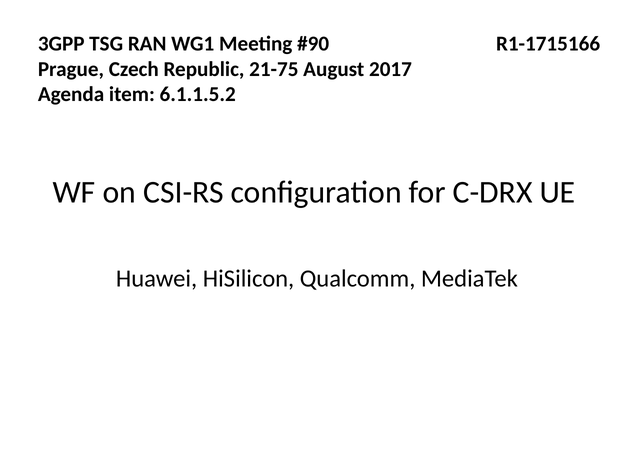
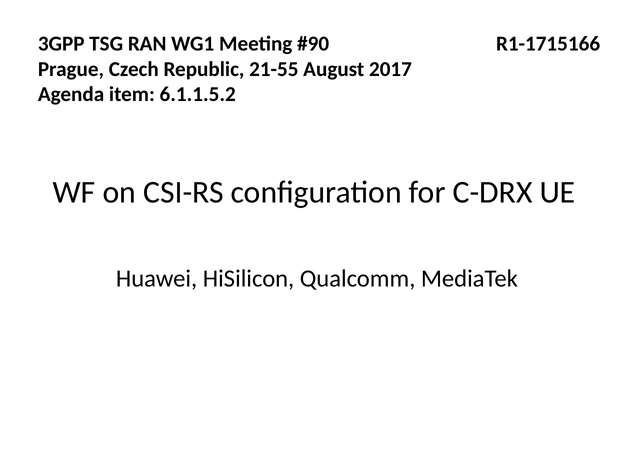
21-75: 21-75 -> 21-55
